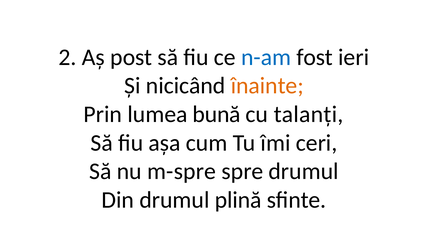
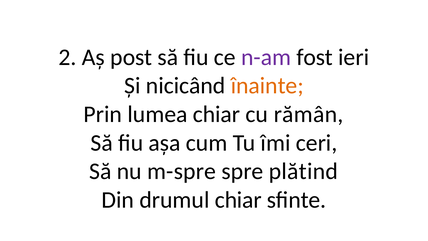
n-am colour: blue -> purple
lumea bună: bună -> chiar
talanți: talanți -> rămân
spre drumul: drumul -> plătind
drumul plină: plină -> chiar
